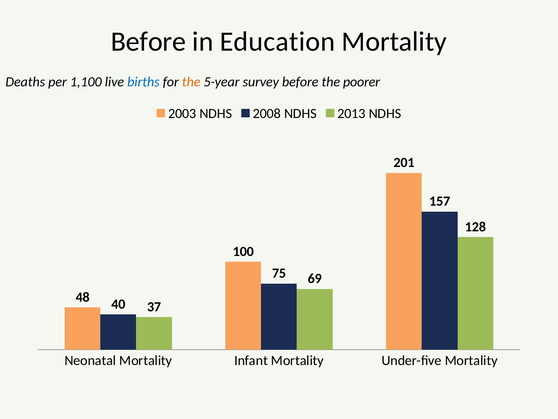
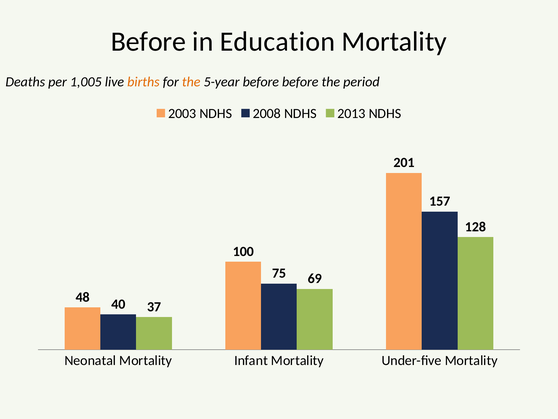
1,100: 1,100 -> 1,005
births colour: blue -> orange
5-year survey: survey -> before
poorer: poorer -> period
